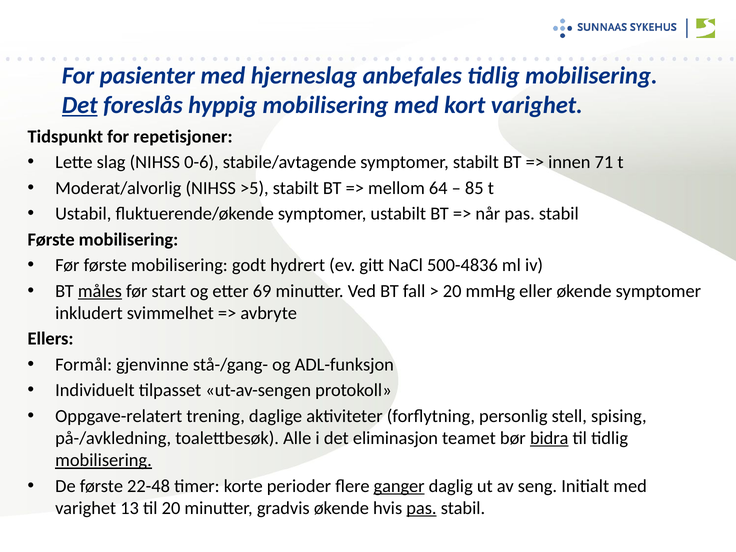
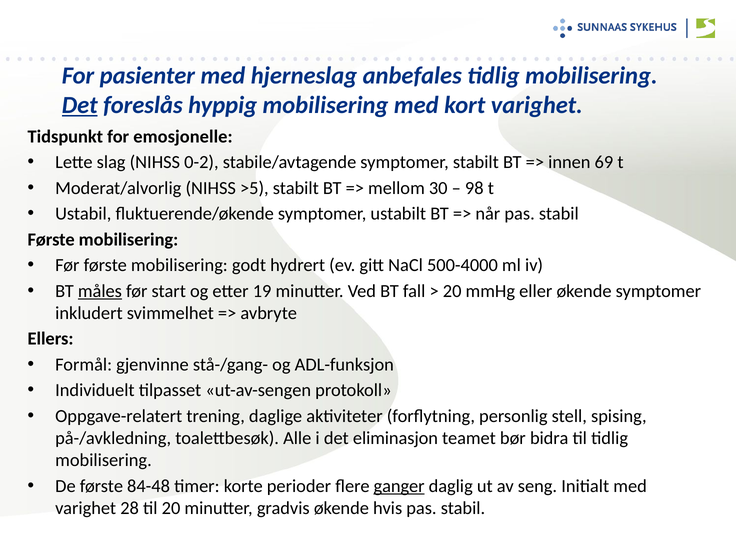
repetisjoner: repetisjoner -> emosjonelle
0-6: 0-6 -> 0-2
71: 71 -> 69
64: 64 -> 30
85: 85 -> 98
500-4836: 500-4836 -> 500-4000
69: 69 -> 19
bidra underline: present -> none
mobilisering at (104, 460) underline: present -> none
22-48: 22-48 -> 84-48
13: 13 -> 28
pas at (421, 508) underline: present -> none
